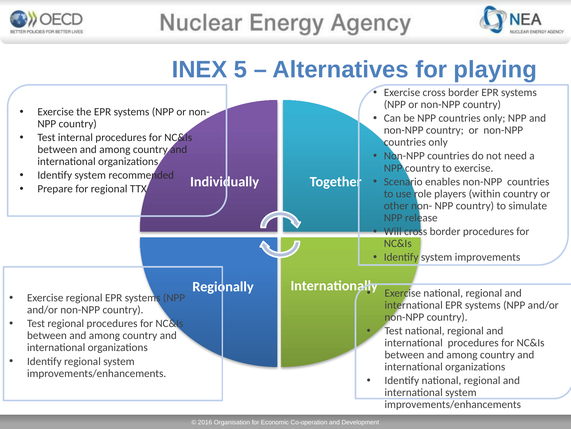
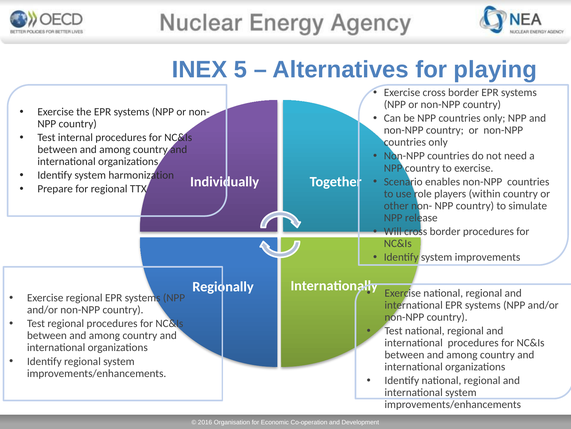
recommended: recommended -> harmonization
